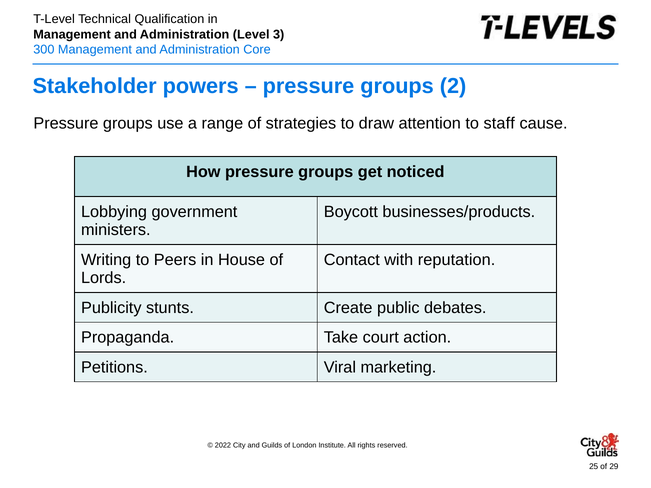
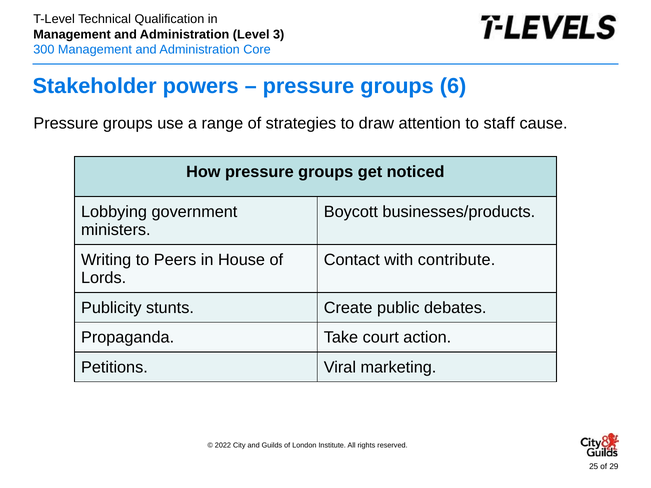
2: 2 -> 6
reputation: reputation -> contribute
